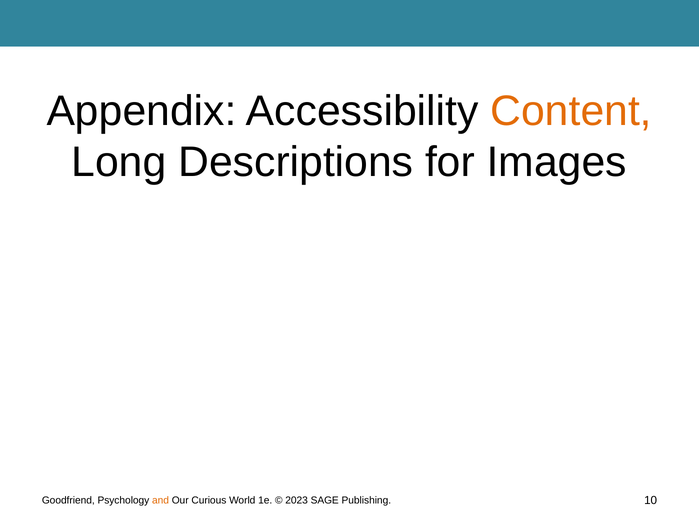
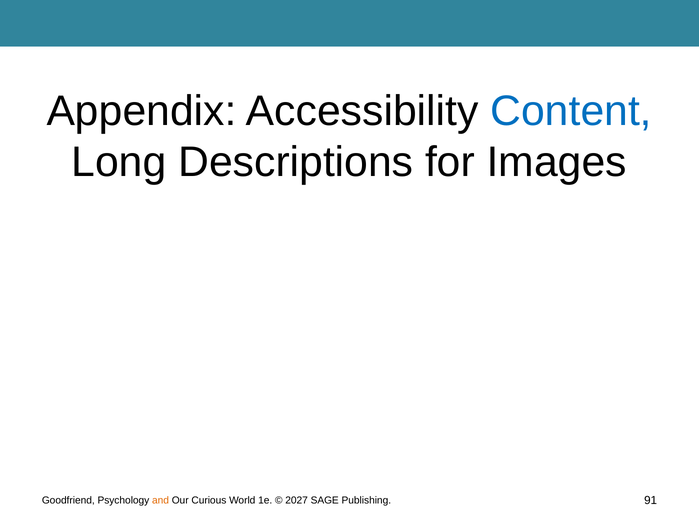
Content colour: orange -> blue
2023: 2023 -> 2027
10: 10 -> 91
